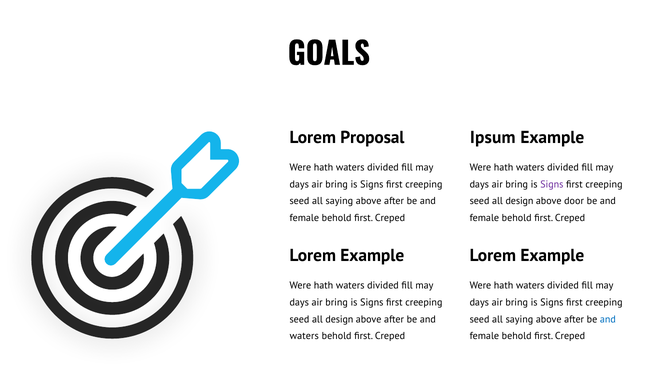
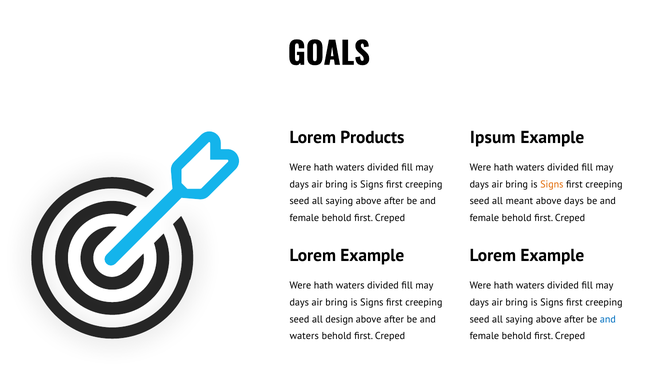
Proposal: Proposal -> Products
Signs at (552, 184) colour: purple -> orange
design at (519, 201): design -> meant
above door: door -> days
